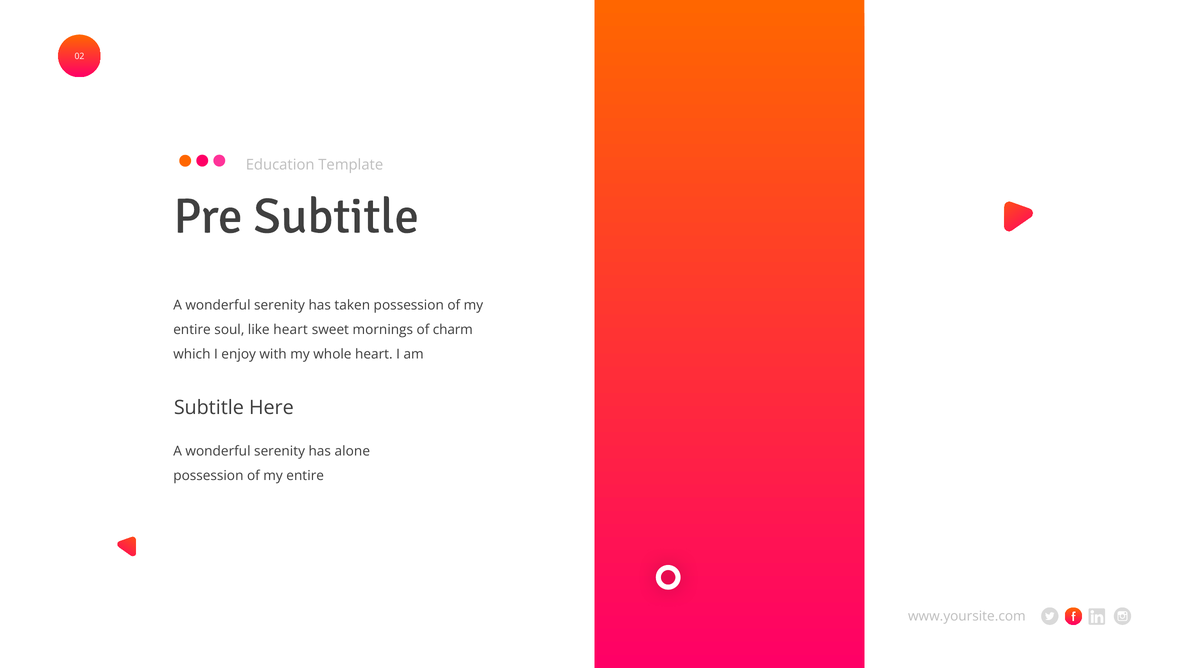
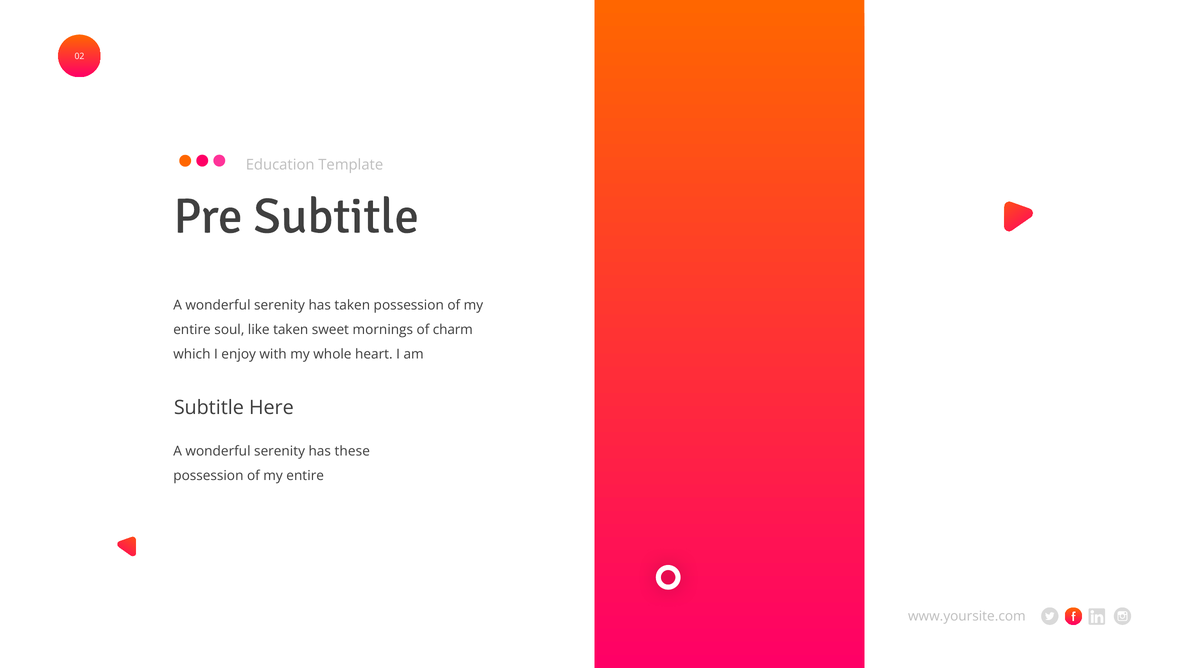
like heart: heart -> taken
alone: alone -> these
